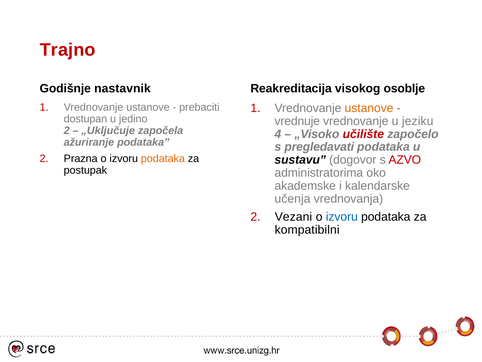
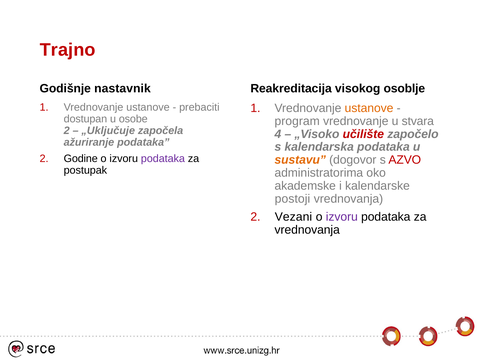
jedino: jedino -> osobe
vrednuje: vrednuje -> program
jeziku: jeziku -> stvara
pregledavati: pregledavati -> kalendarska
Prazna: Prazna -> Godine
podataka at (163, 159) colour: orange -> purple
sustavu colour: black -> orange
učenja: učenja -> postoji
izvoru at (342, 217) colour: blue -> purple
kompatibilni at (307, 230): kompatibilni -> vrednovanja
